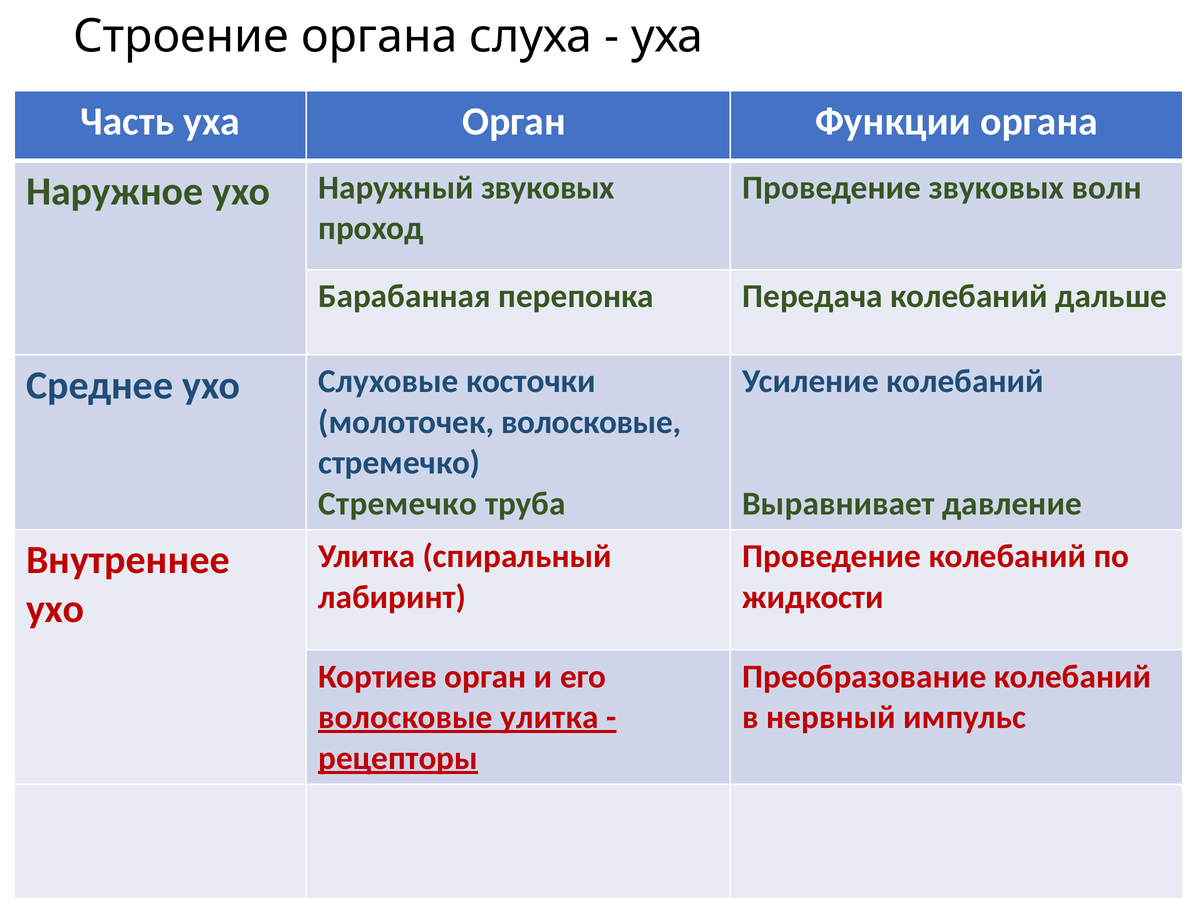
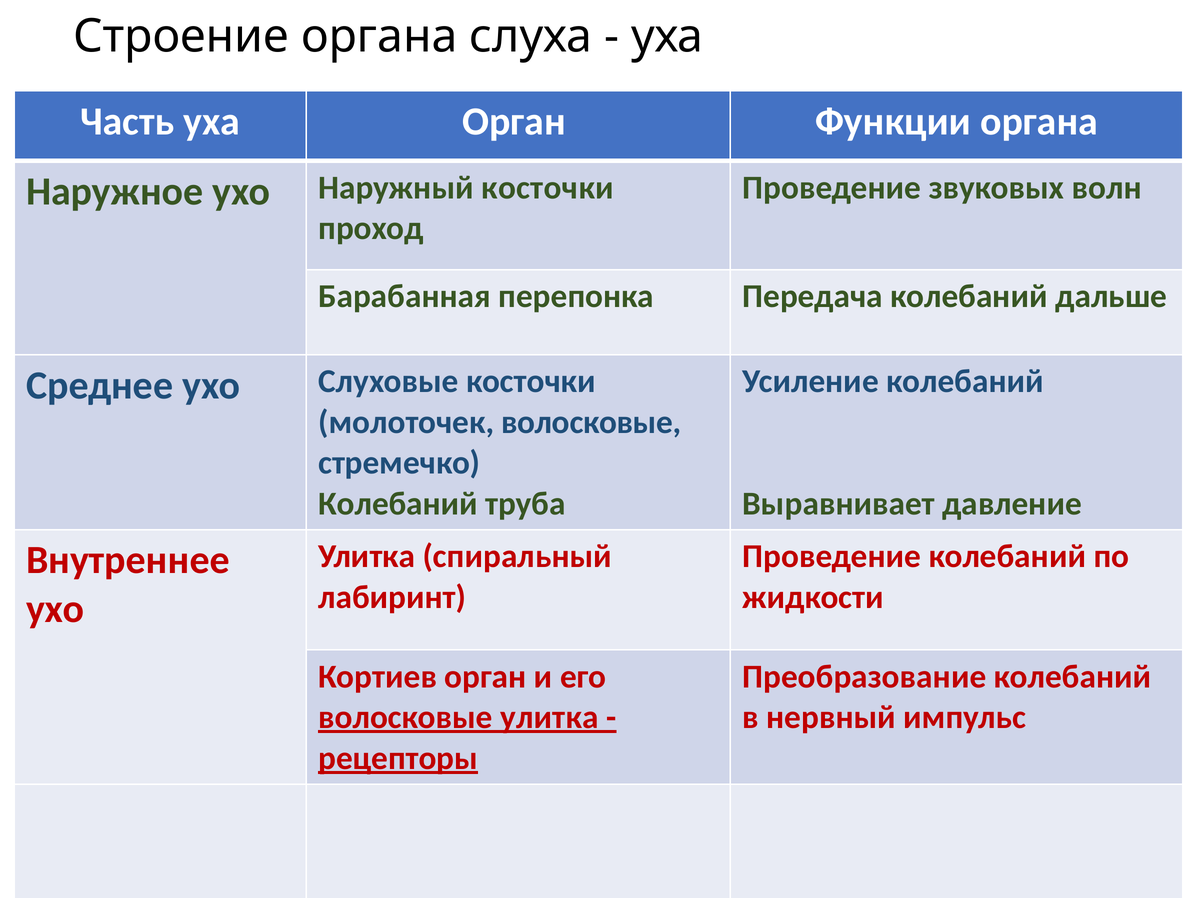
Наружный звуковых: звуковых -> косточки
Стремечко at (398, 503): Стремечко -> Колебаний
